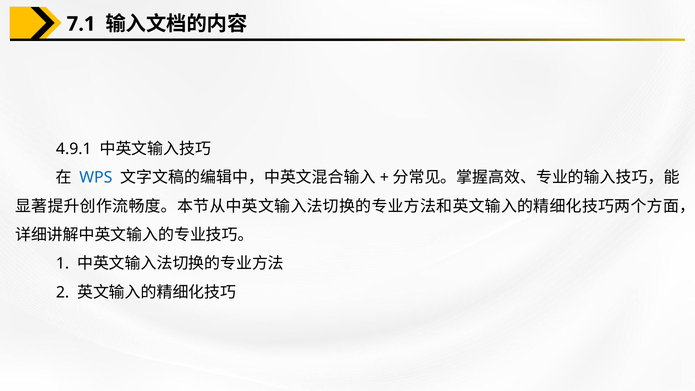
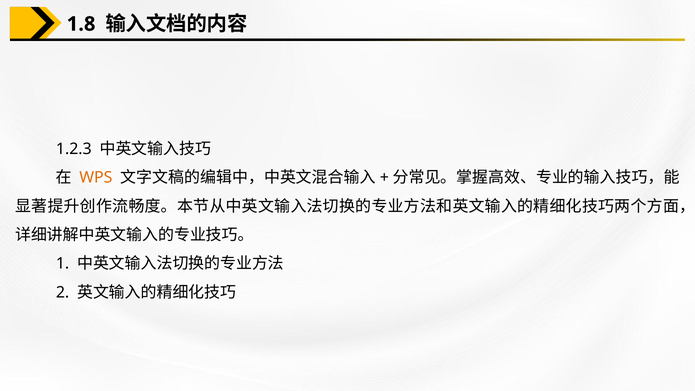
7.1: 7.1 -> 1.8
4.9.1: 4.9.1 -> 1.2.3
WPS colour: blue -> orange
